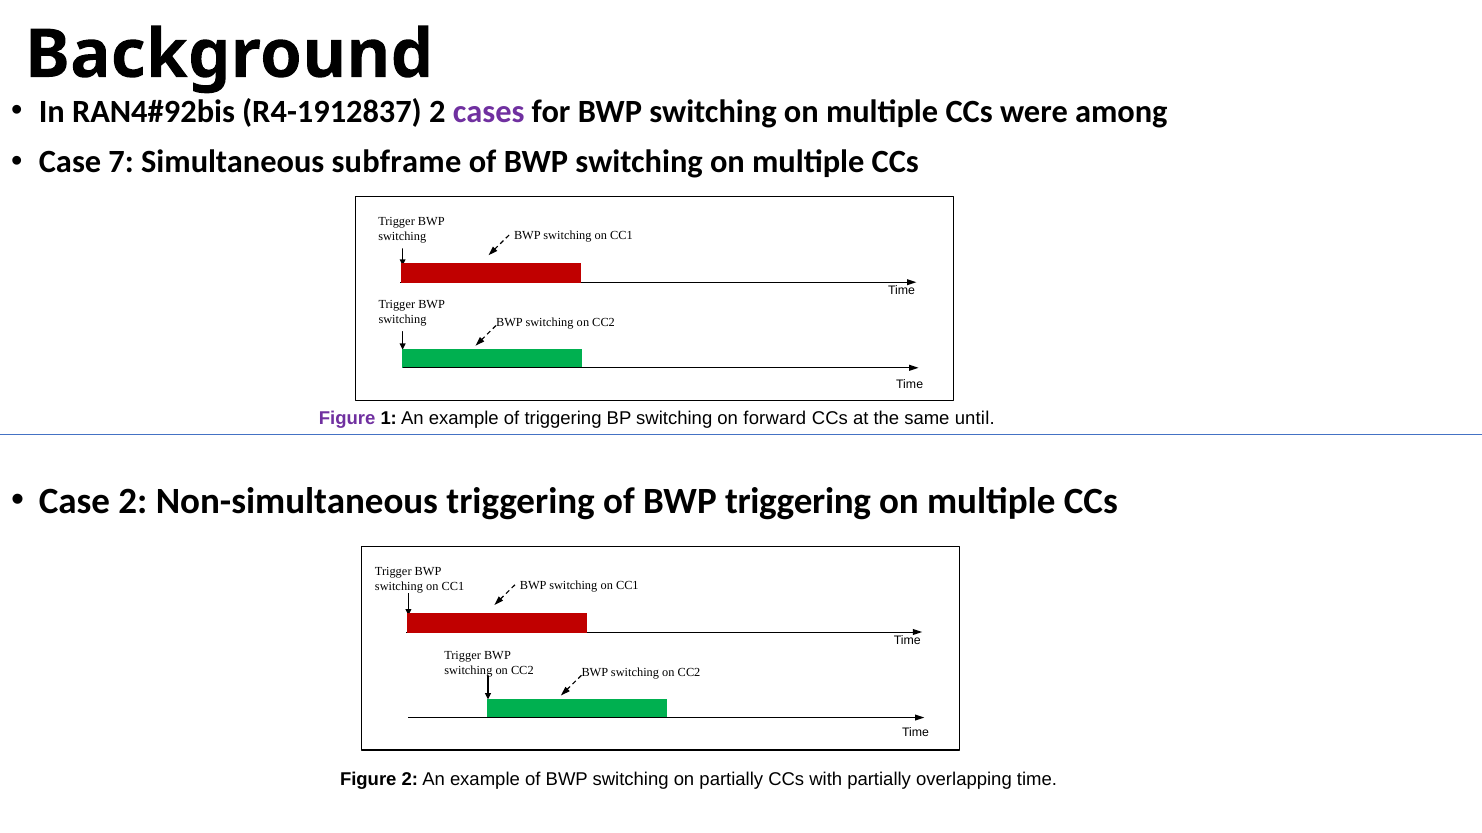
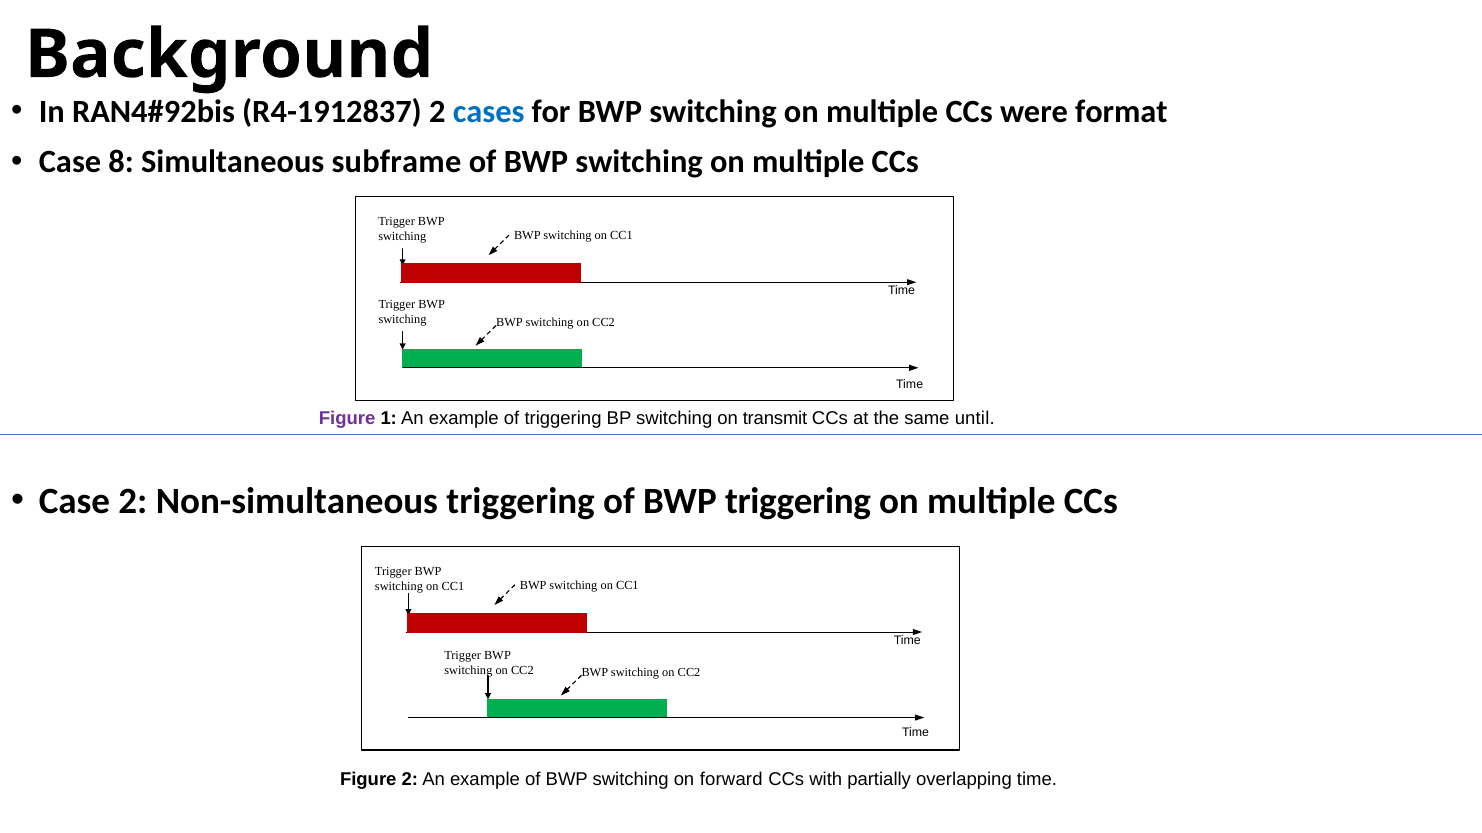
cases colour: purple -> blue
among: among -> format
7: 7 -> 8
forward: forward -> transmit
on partially: partially -> forward
